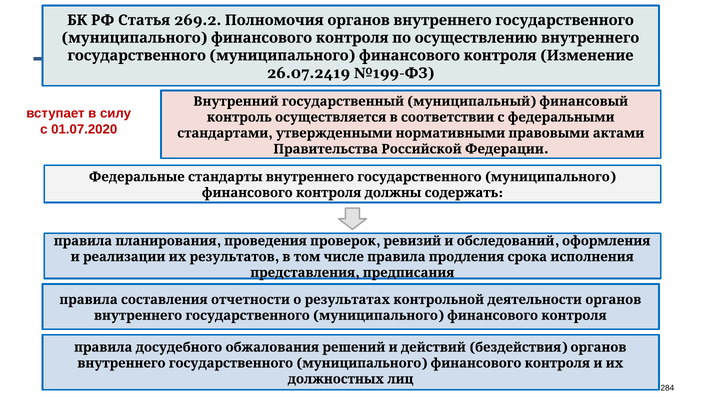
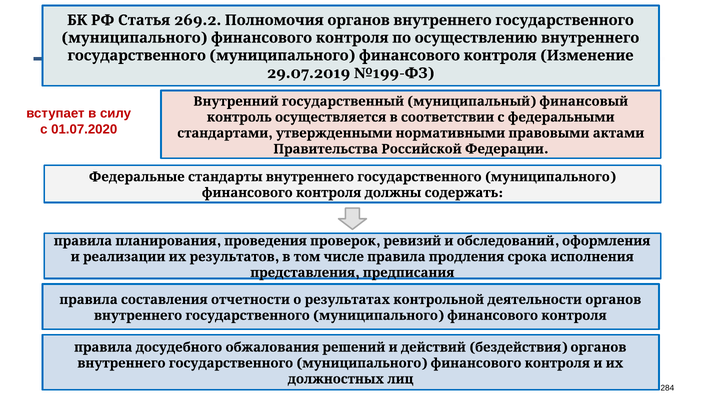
26.07.2419: 26.07.2419 -> 29.07.2019
